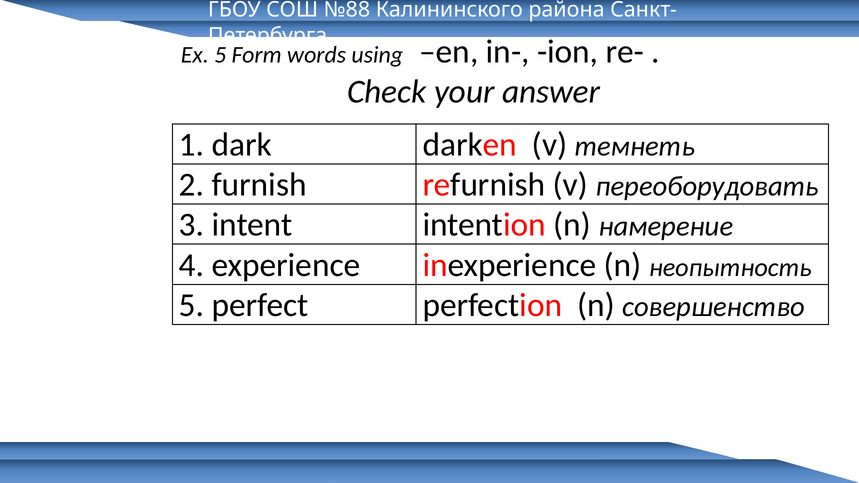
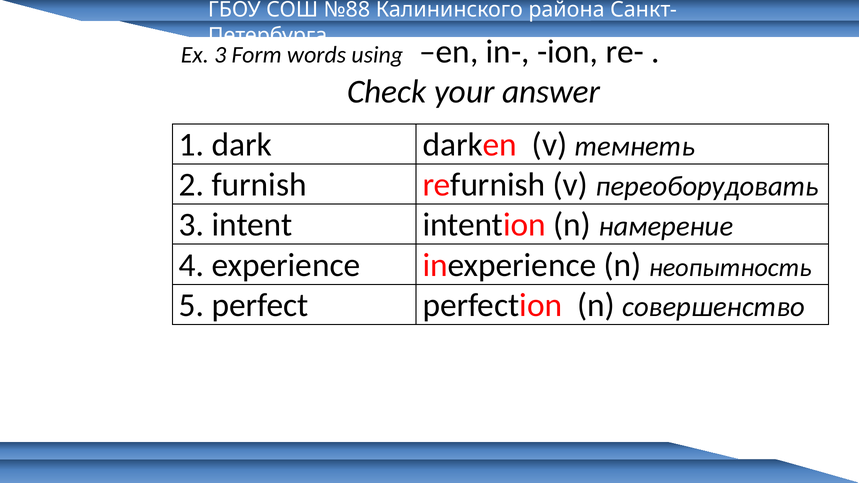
Ex 5: 5 -> 3
